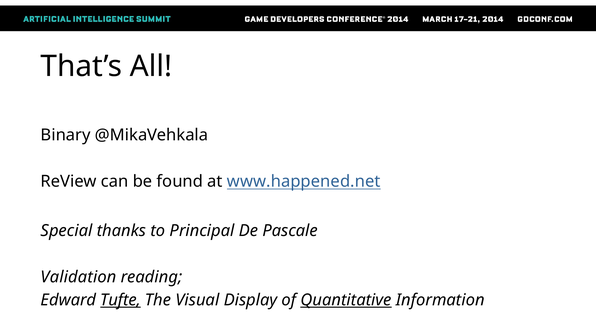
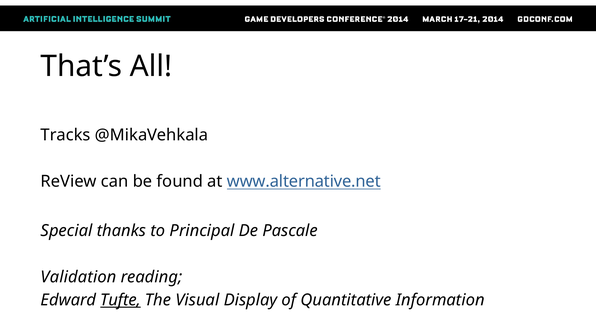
Binary: Binary -> Tracks
www.happened.net: www.happened.net -> www.alternative.net
Quantitative underline: present -> none
